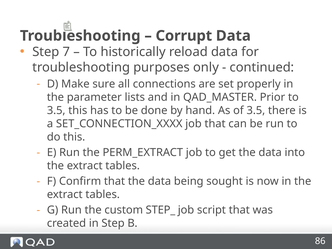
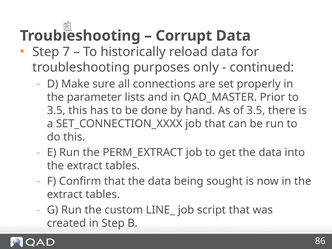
STEP_: STEP_ -> LINE_
